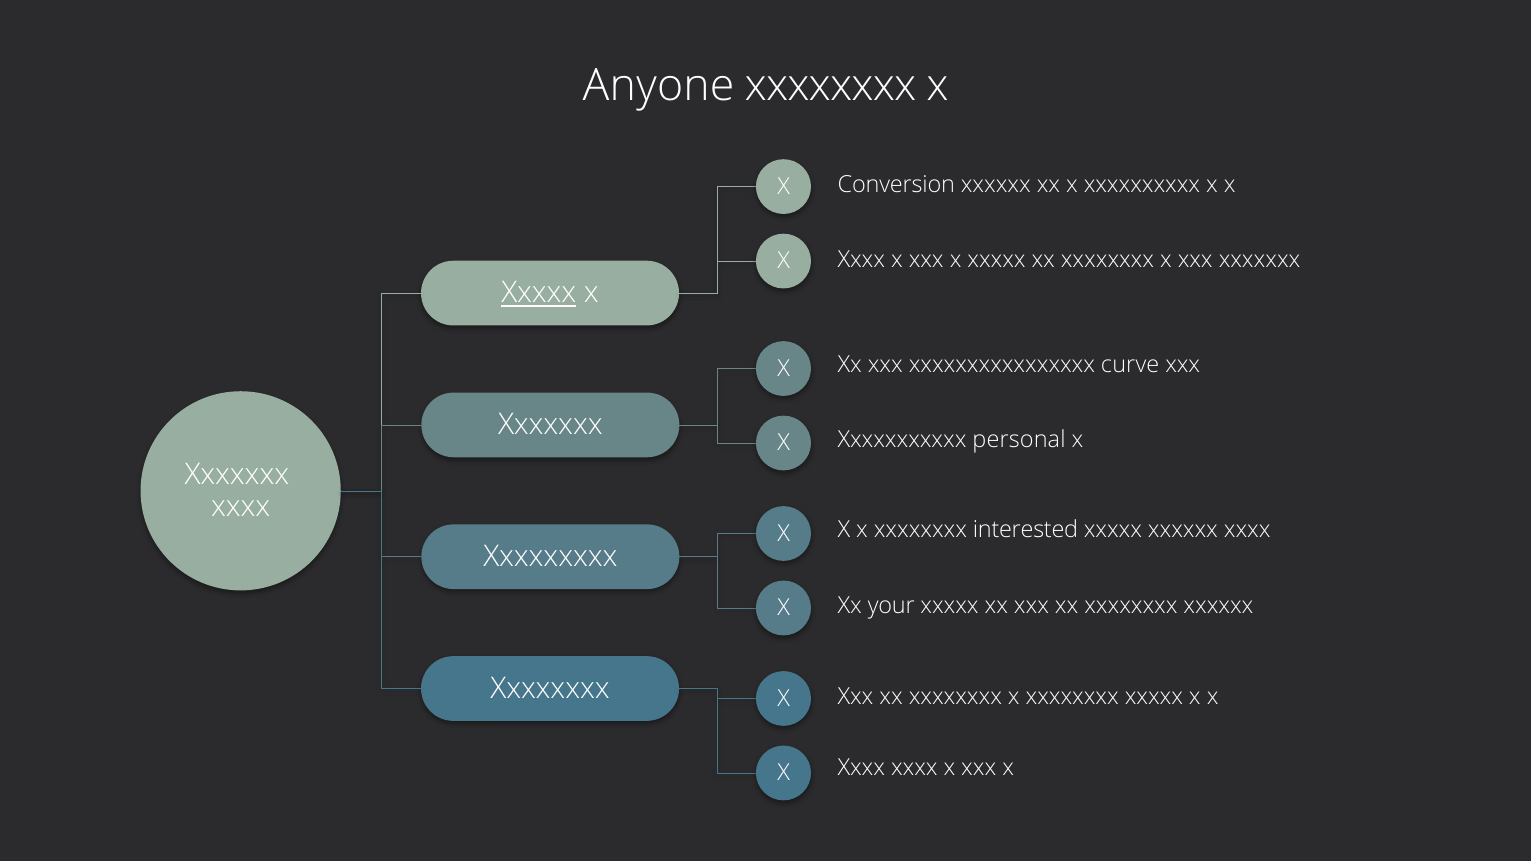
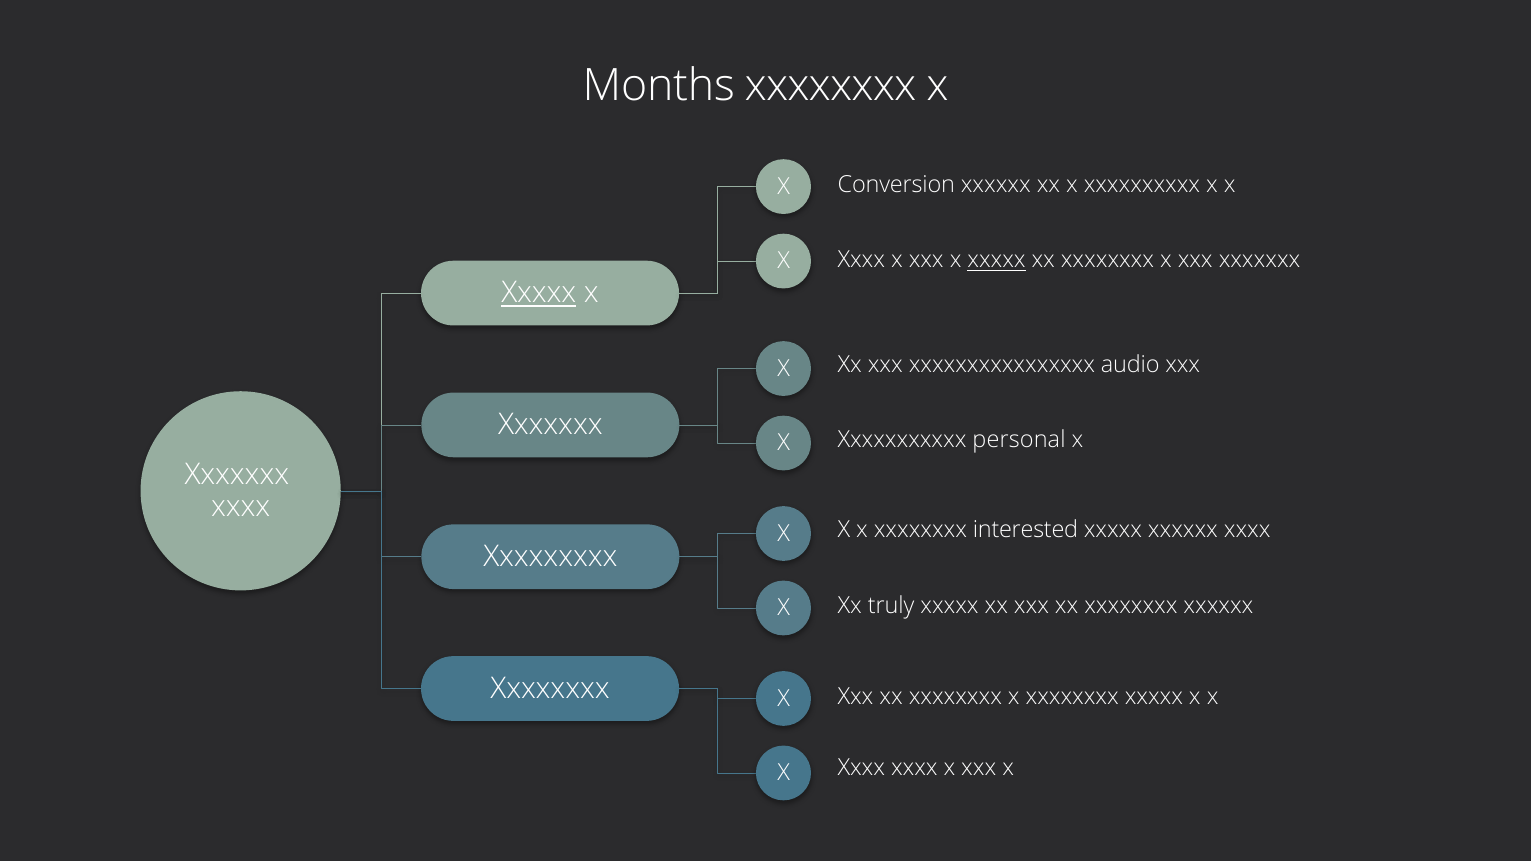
Anyone: Anyone -> Months
xxxxx at (997, 260) underline: none -> present
curve: curve -> audio
your: your -> truly
